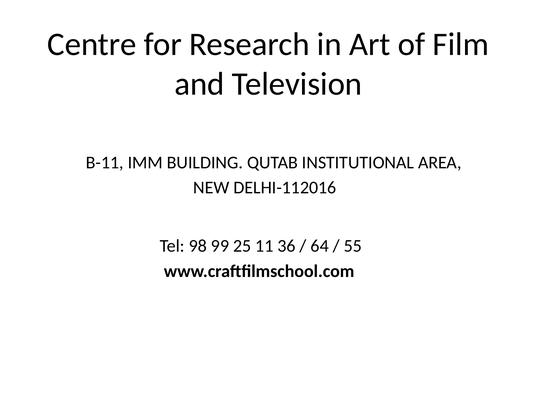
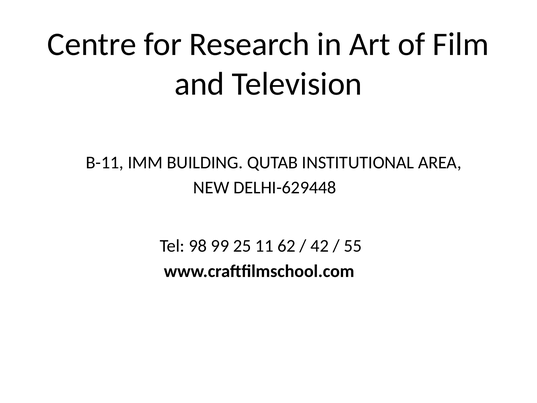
DELHI-112016: DELHI-112016 -> DELHI-629448
36: 36 -> 62
64: 64 -> 42
